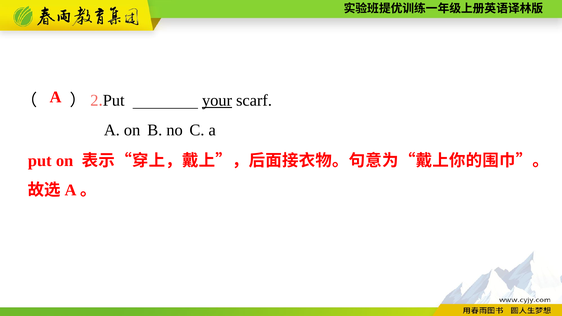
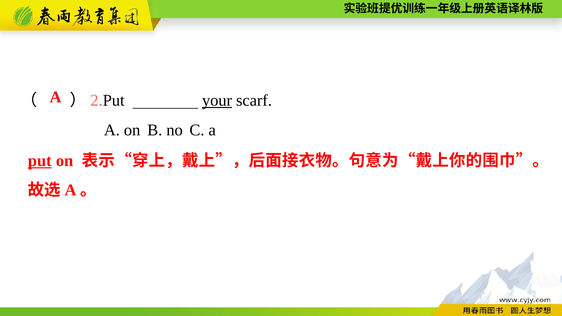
put at (40, 161) underline: none -> present
